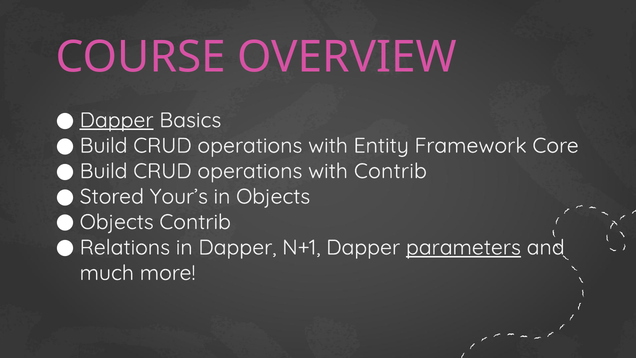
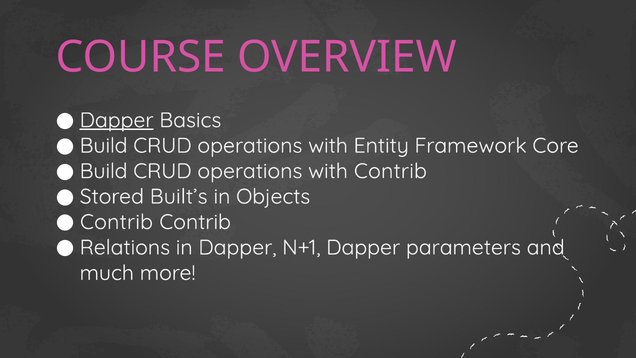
Your’s: Your’s -> Built’s
Objects at (117, 222): Objects -> Contrib
parameters underline: present -> none
